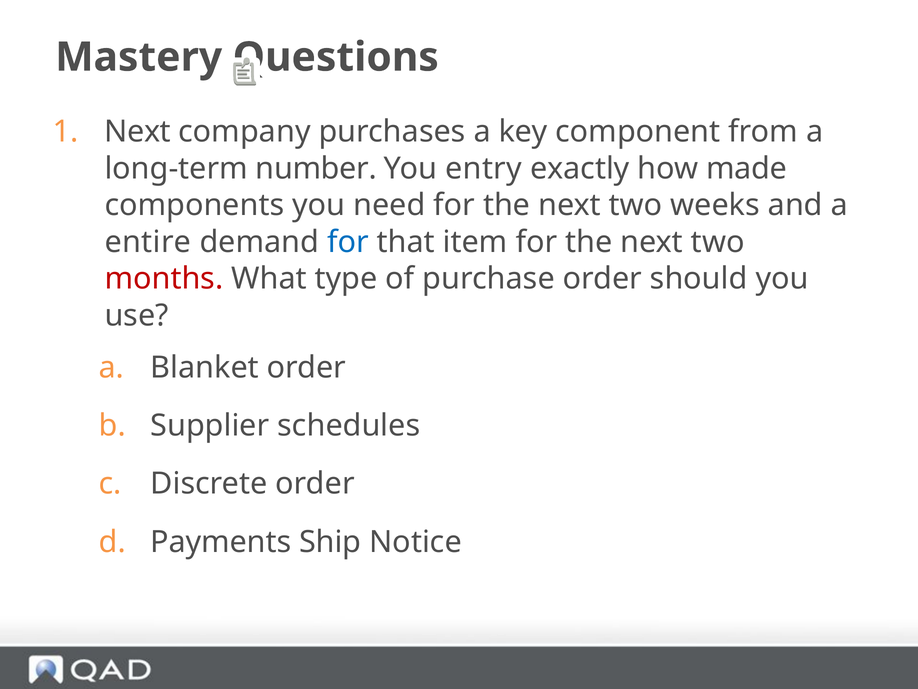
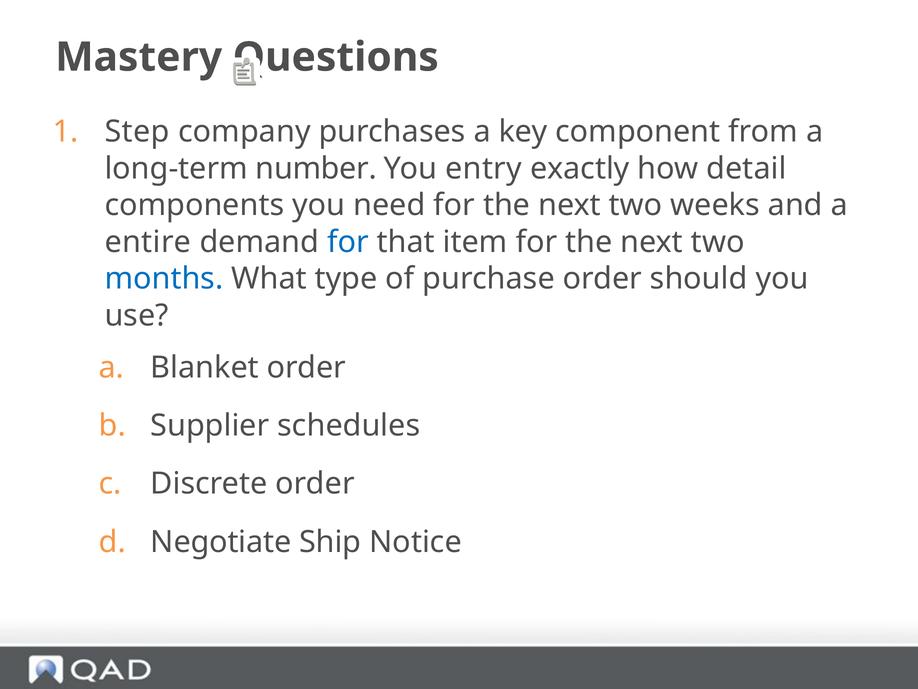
Next at (138, 132): Next -> Step
made: made -> detail
months colour: red -> blue
Payments: Payments -> Negotiate
